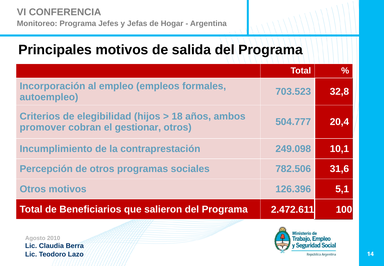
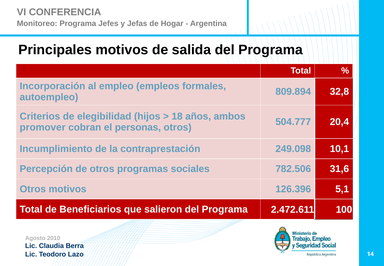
703.523: 703.523 -> 809.894
gestionar: gestionar -> personas
